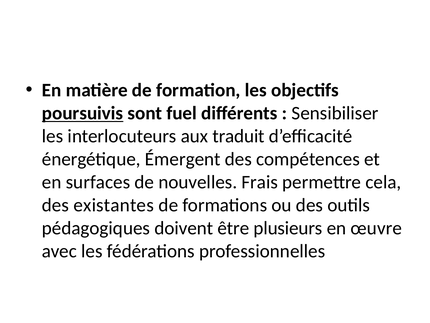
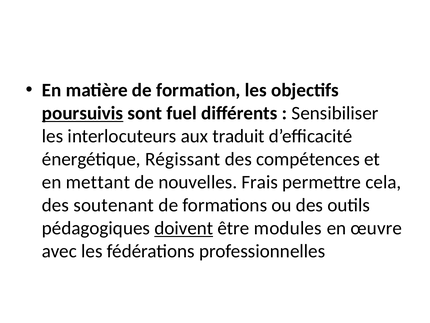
Émergent: Émergent -> Régissant
surfaces: surfaces -> mettant
existantes: existantes -> soutenant
doivent underline: none -> present
plusieurs: plusieurs -> modules
